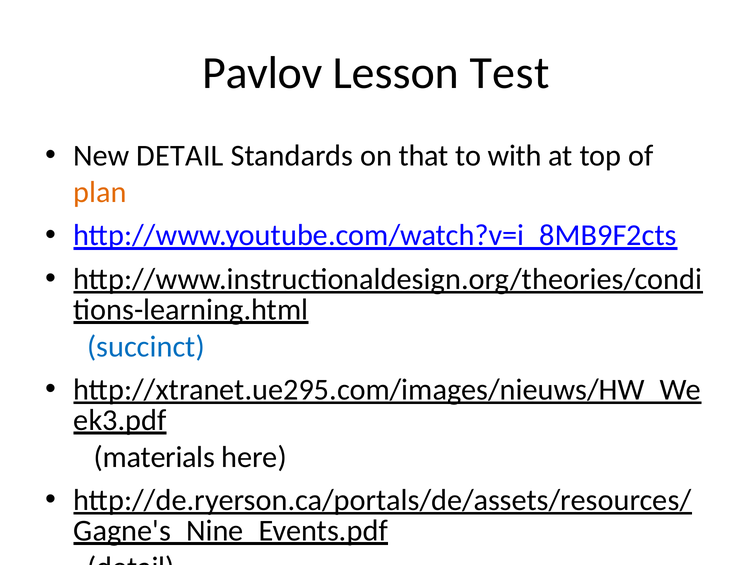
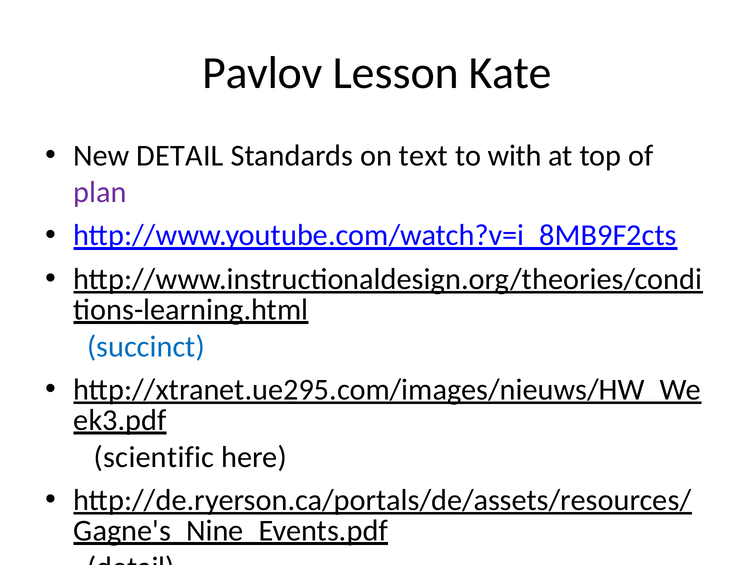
Test: Test -> Kate
that: that -> text
plan colour: orange -> purple
materials: materials -> scientific
